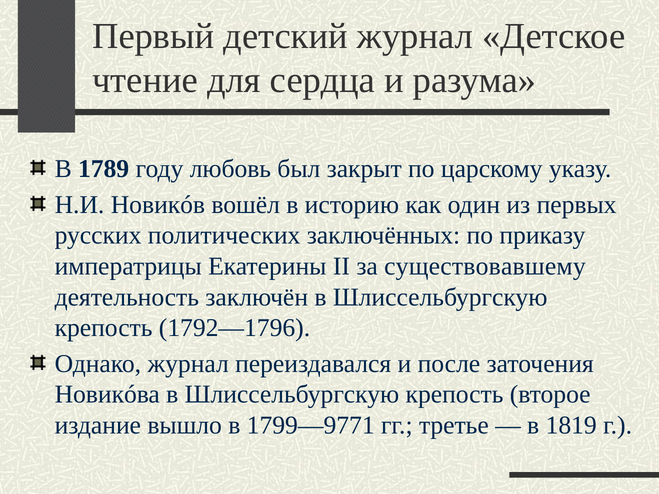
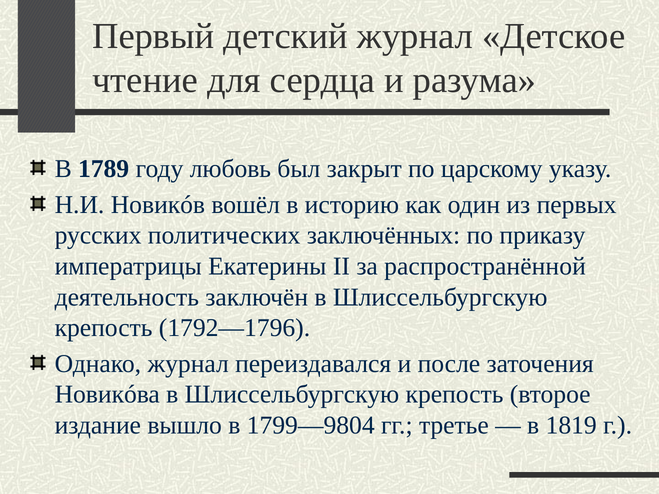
существовавшему: существовавшему -> распространённой
1799—9771: 1799—9771 -> 1799—9804
